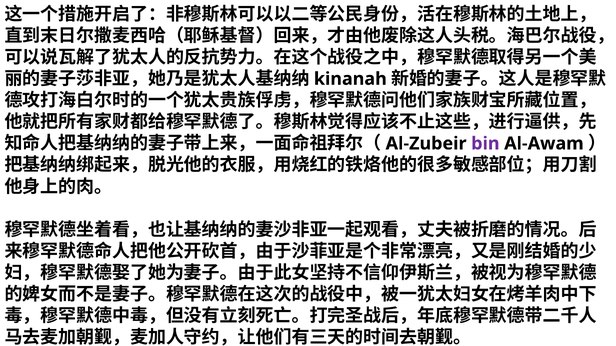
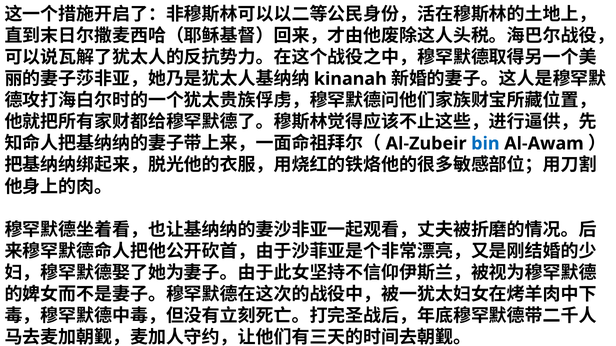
bin colour: purple -> blue
